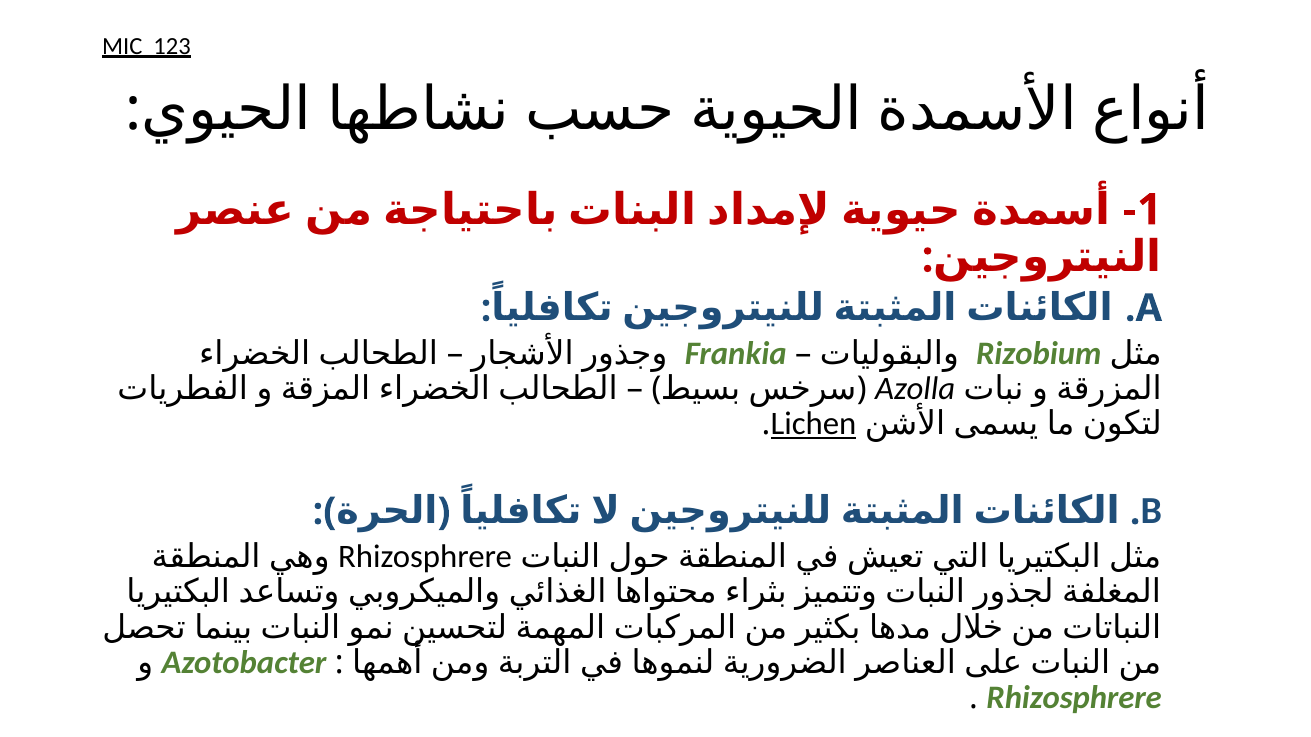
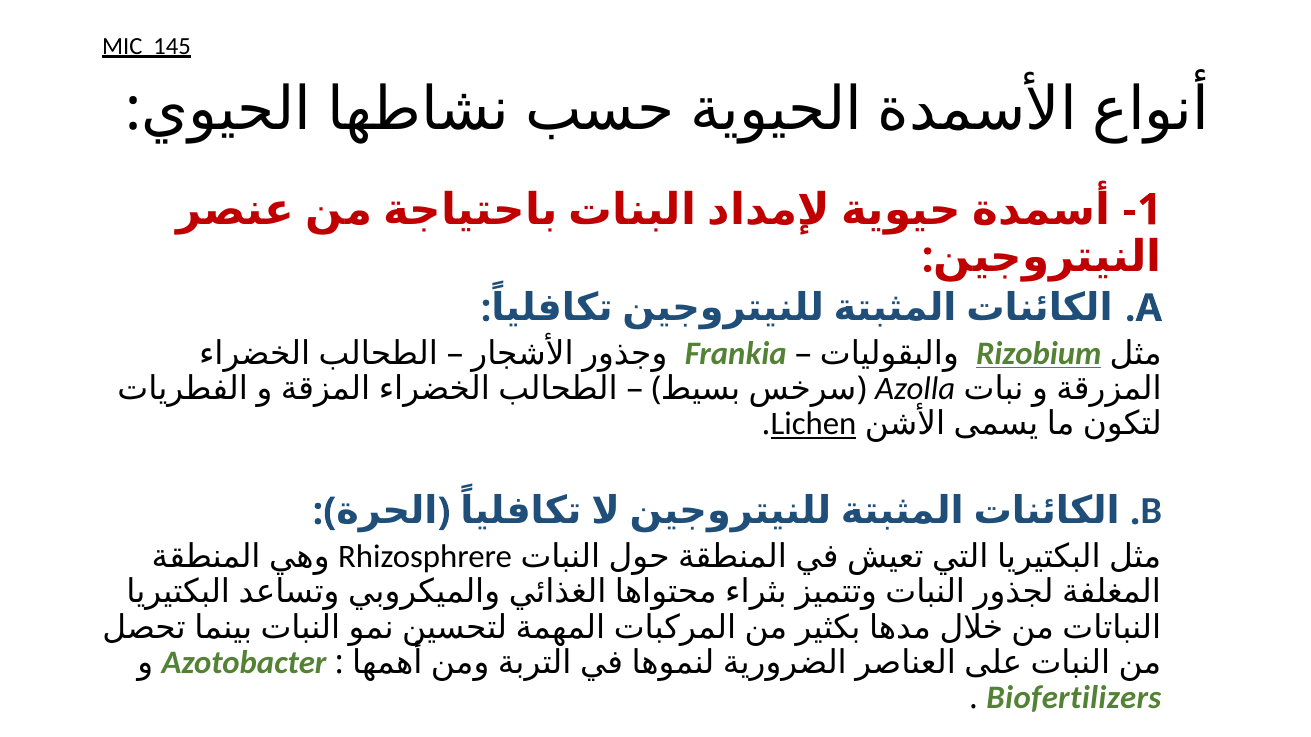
123: 123 -> 145
Rizobium underline: none -> present
Rhizosphrere at (1074, 698): Rhizosphrere -> Biofertilizers
